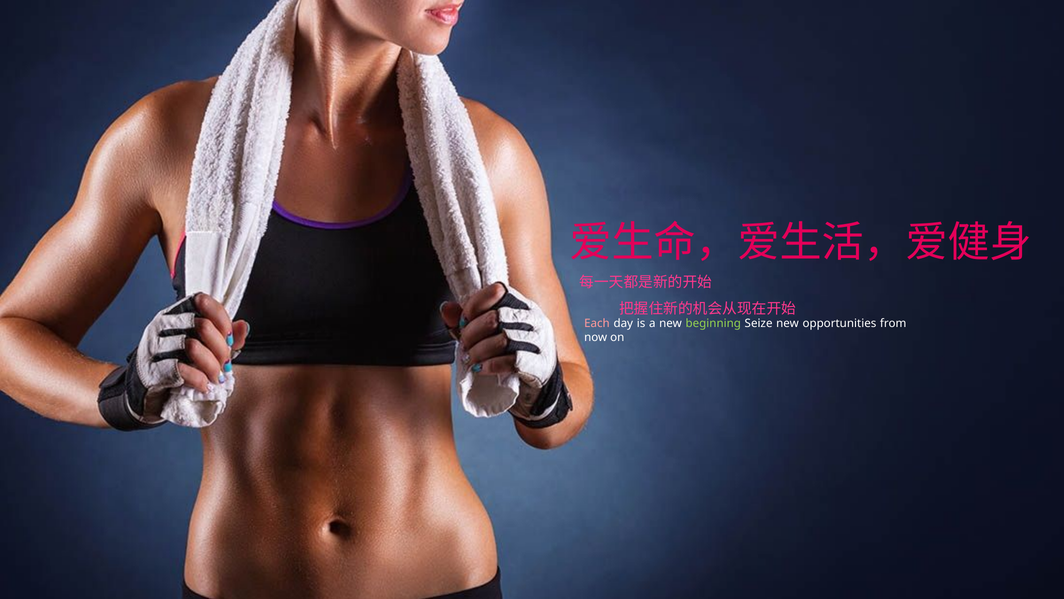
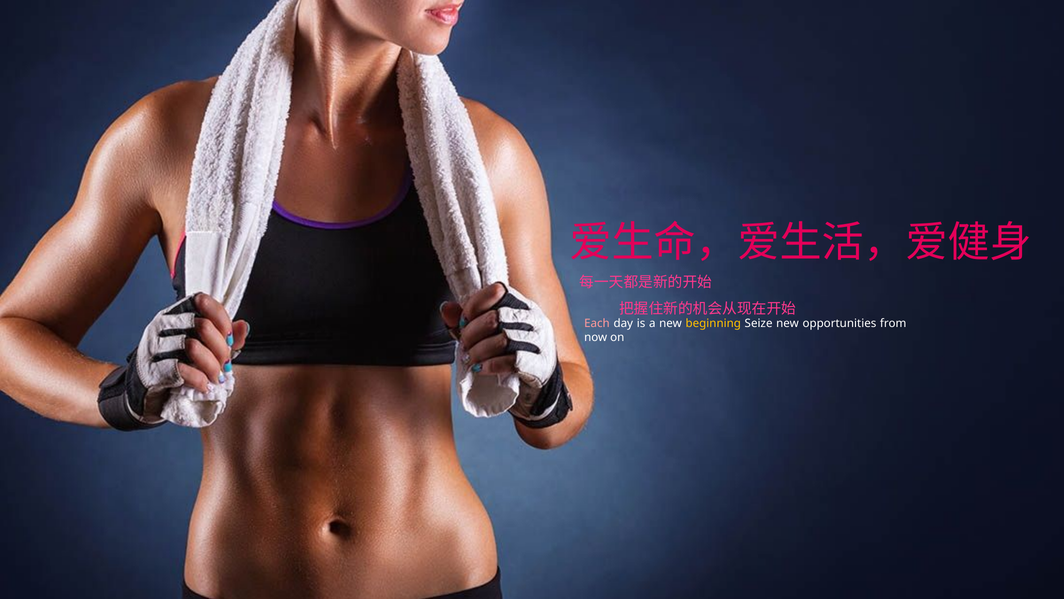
beginning colour: light green -> yellow
